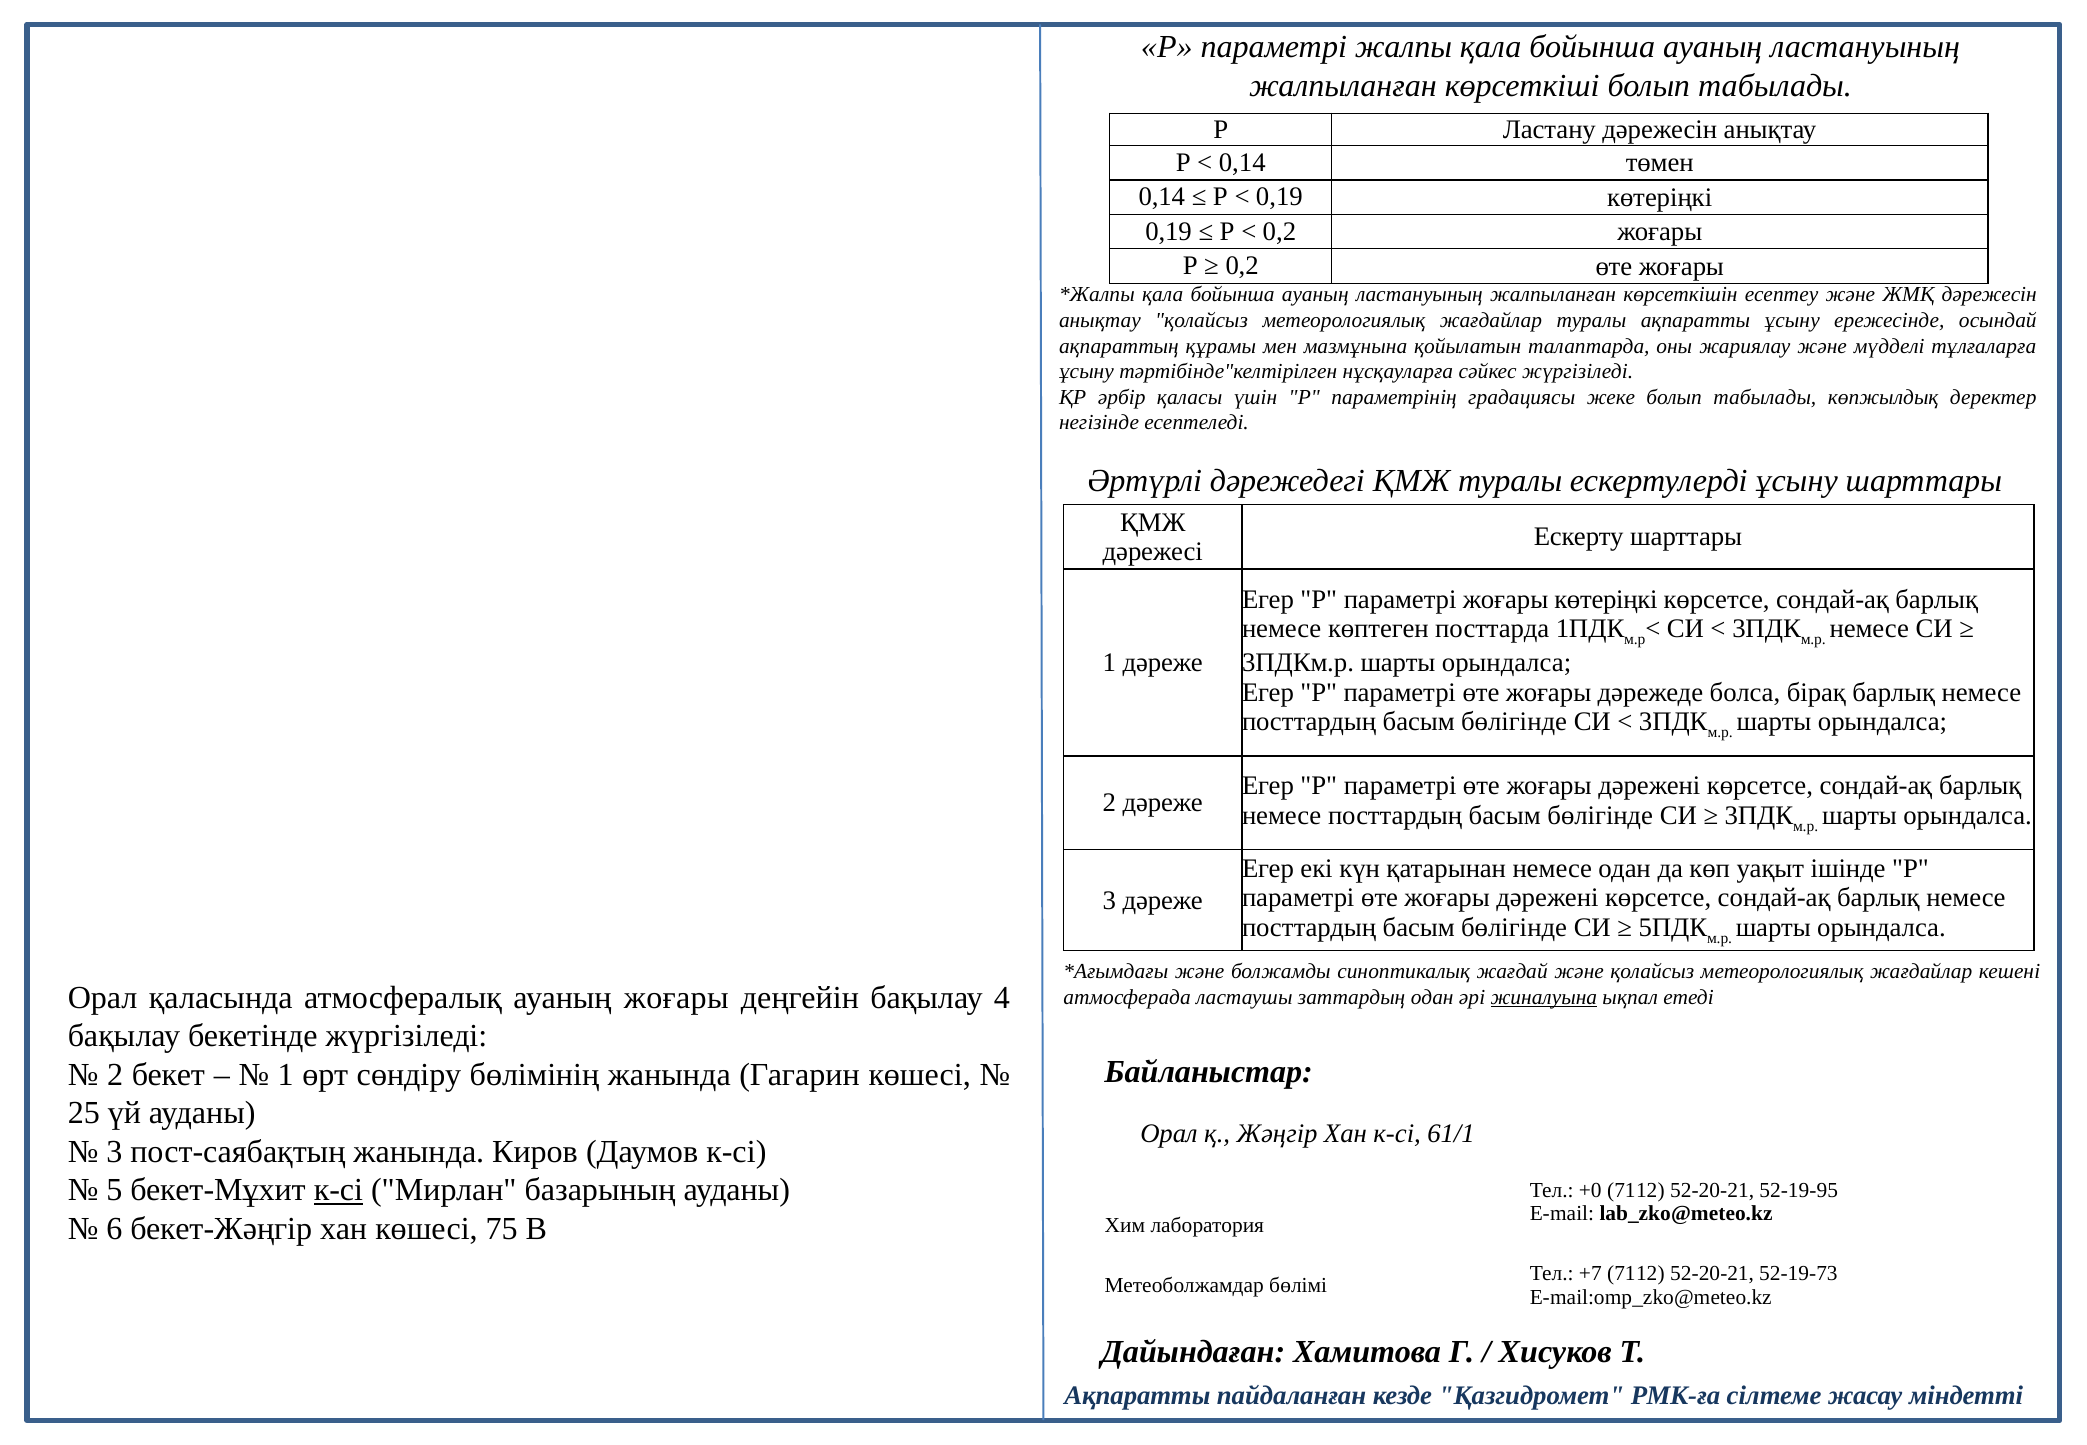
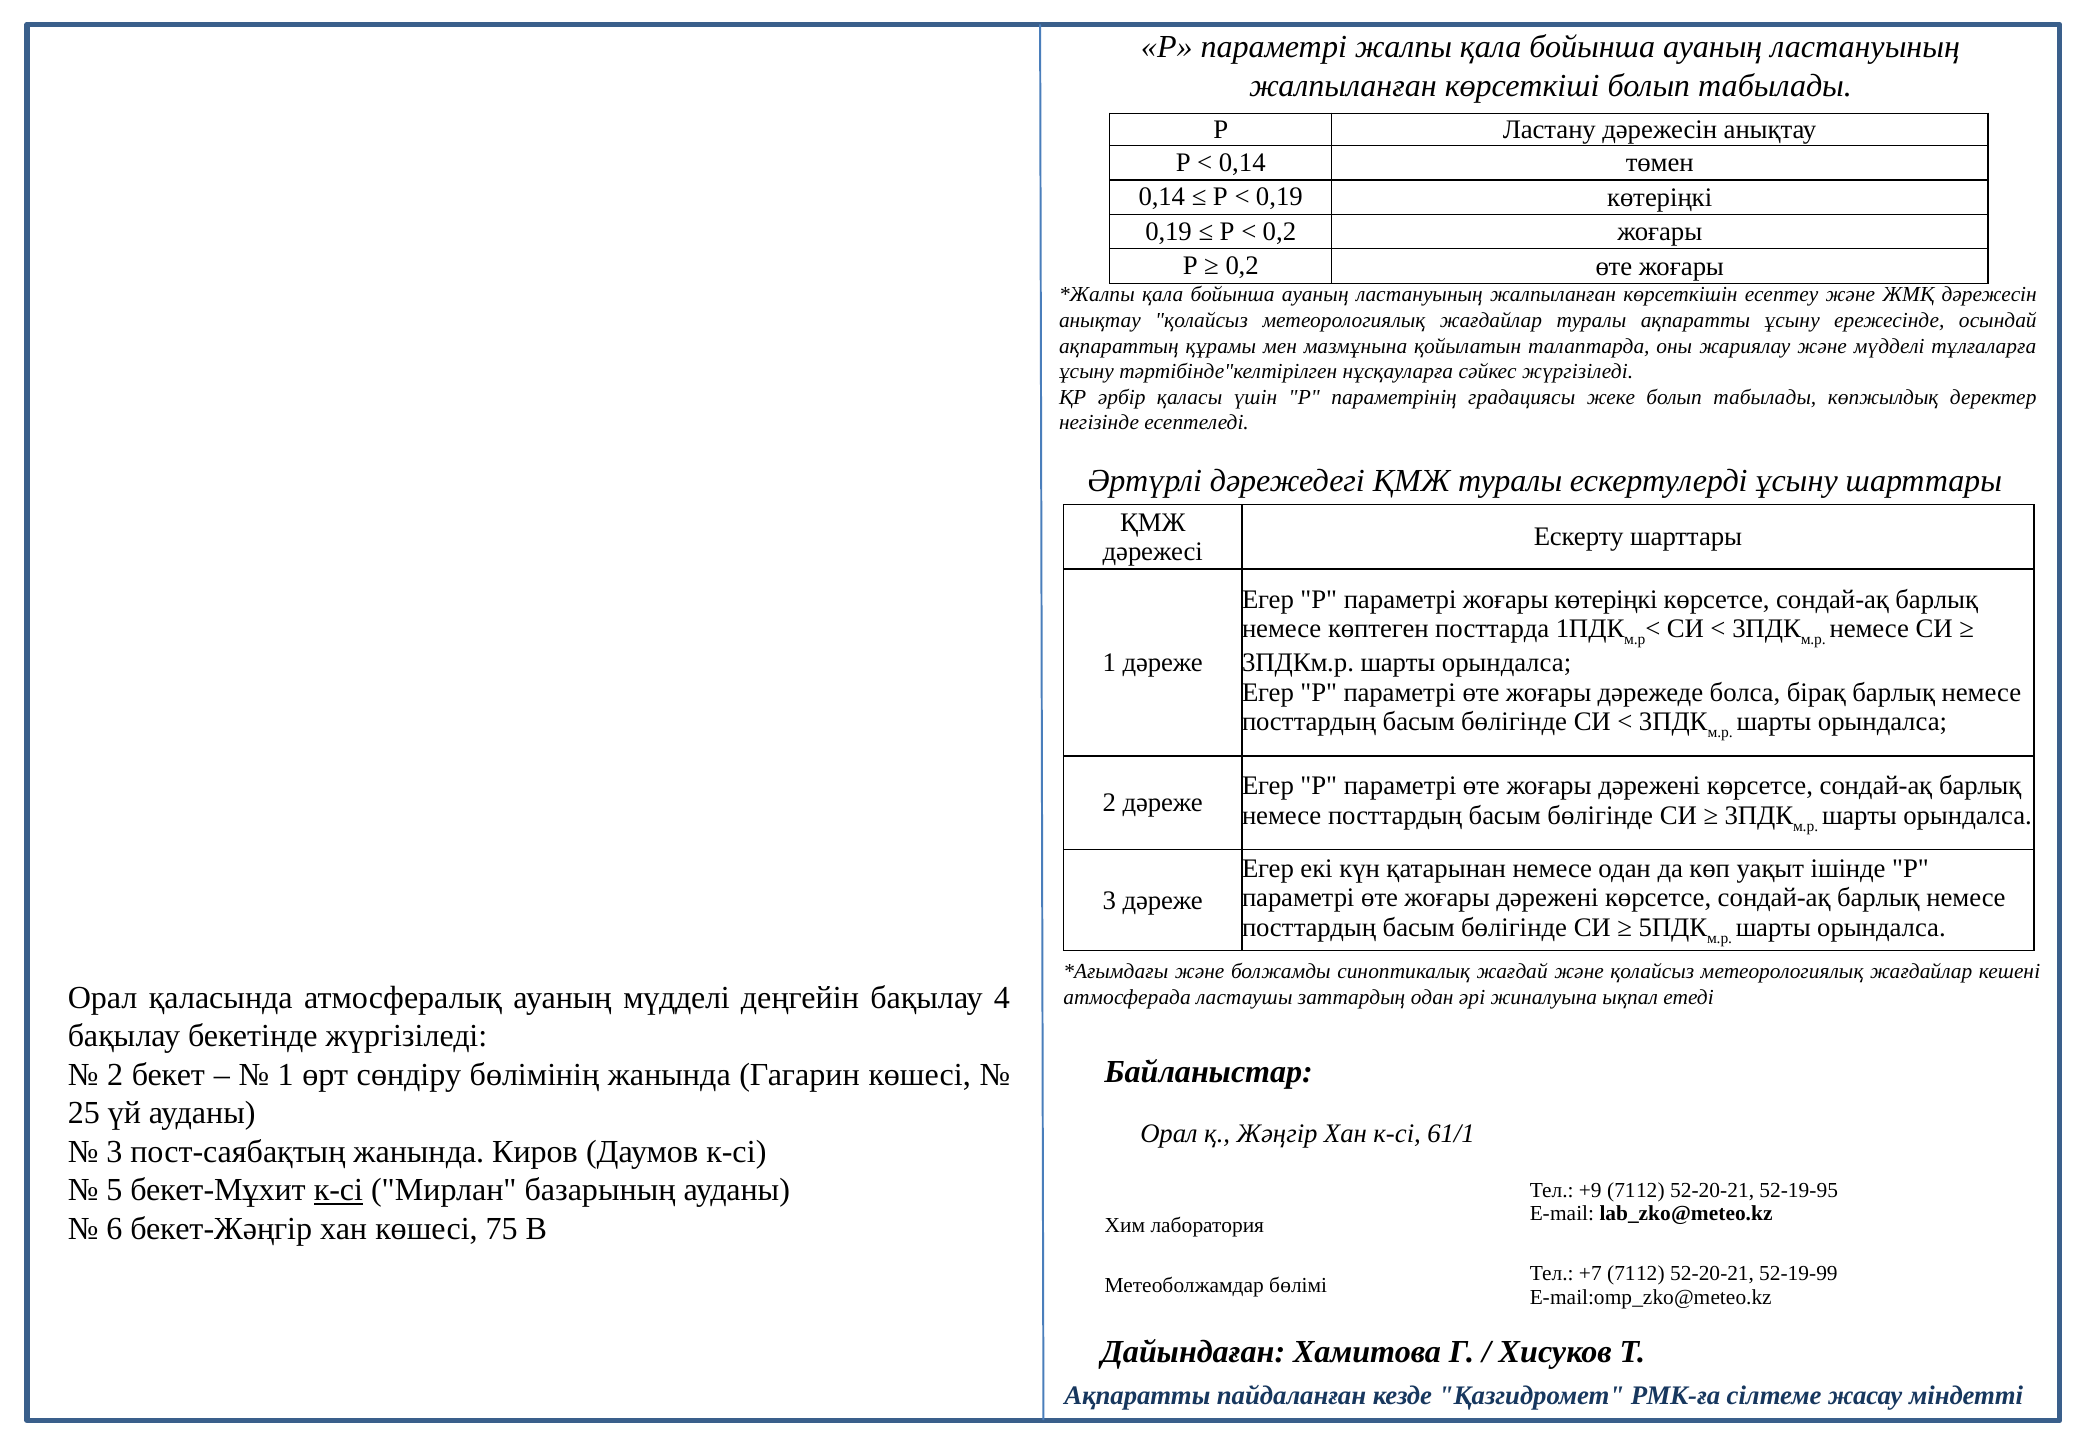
ауаның жоғары: жоғары -> мүдделі
жиналуына underline: present -> none
+0: +0 -> +9
52-19-73: 52-19-73 -> 52-19-99
